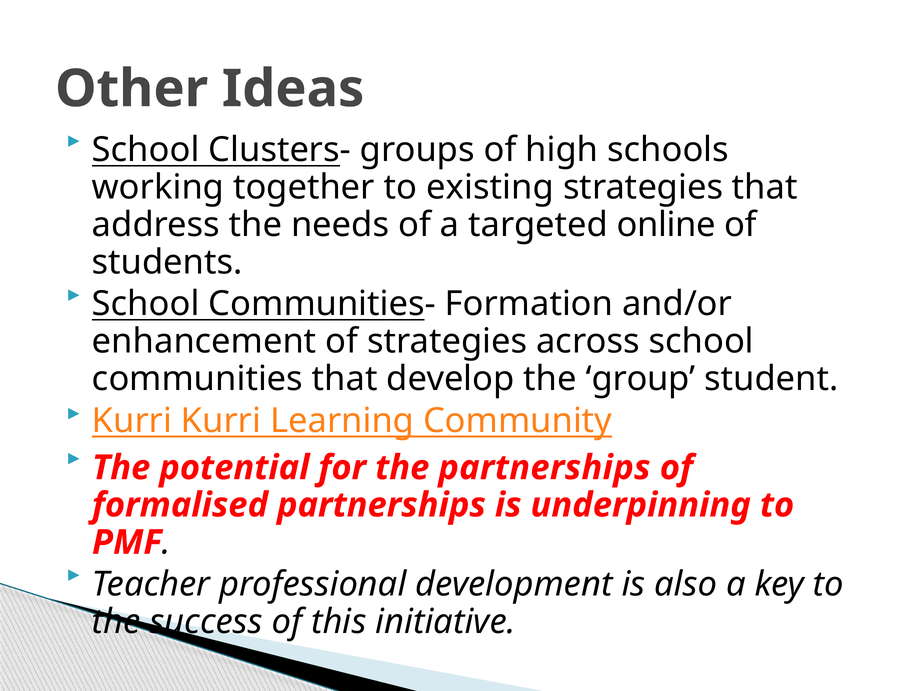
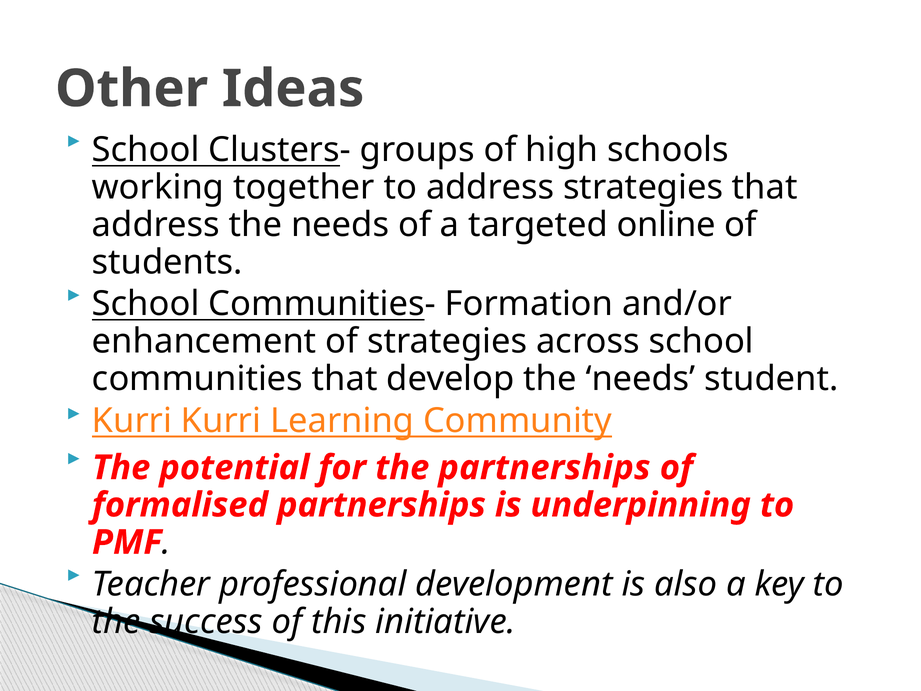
to existing: existing -> address
develop the group: group -> needs
